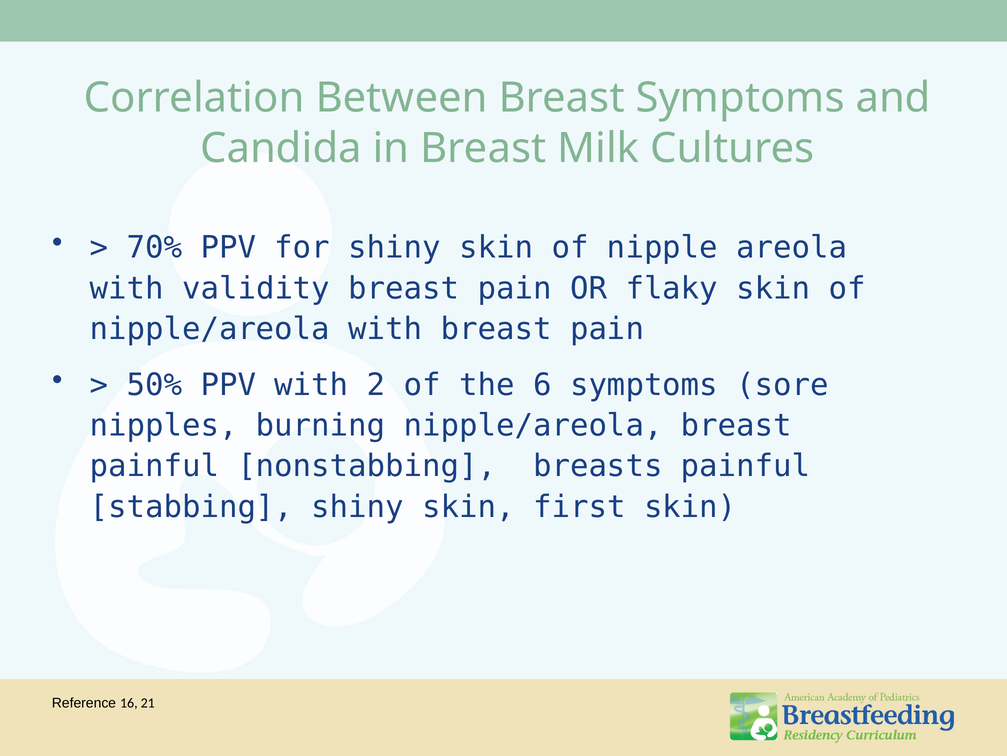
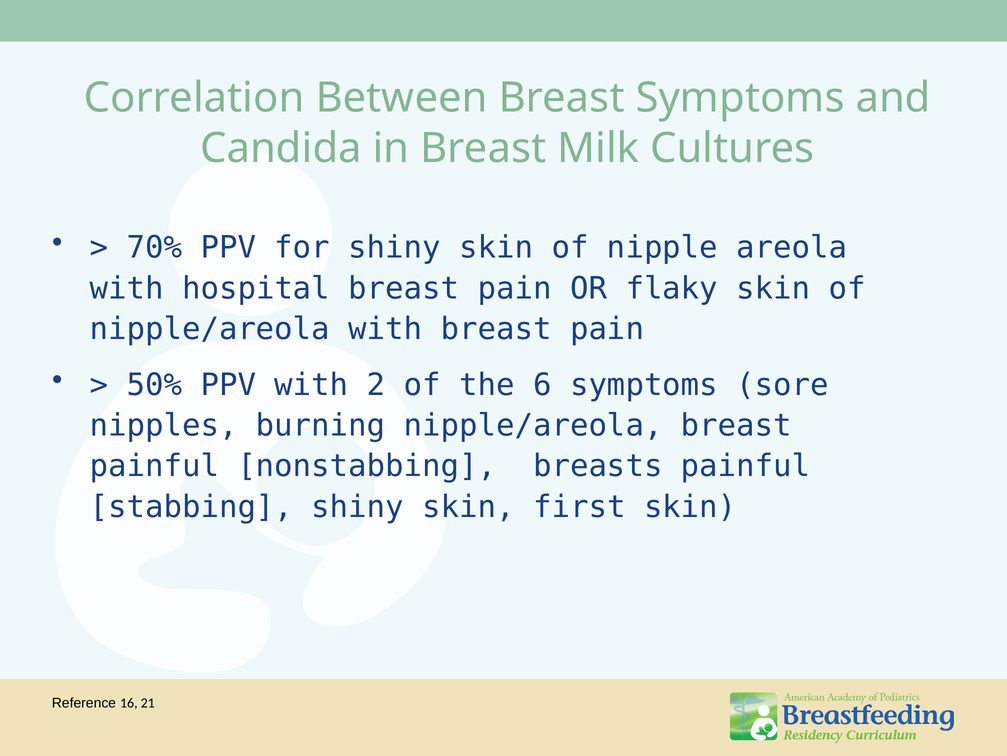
validity: validity -> hospital
